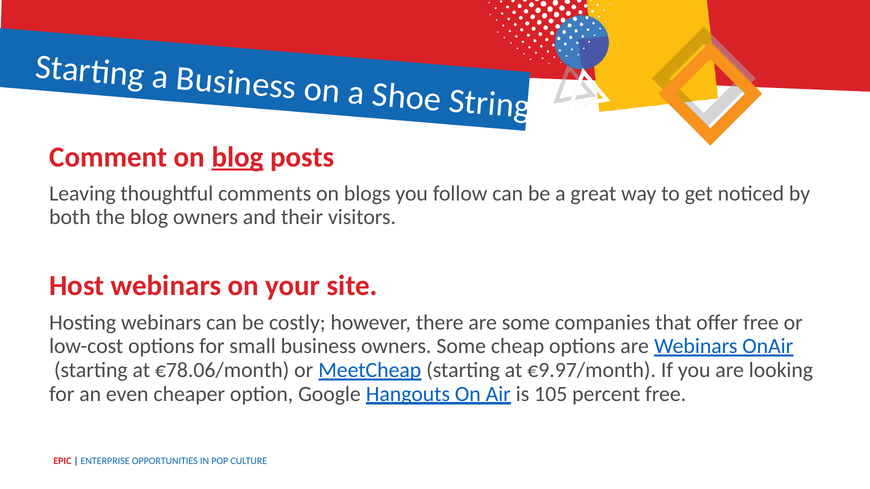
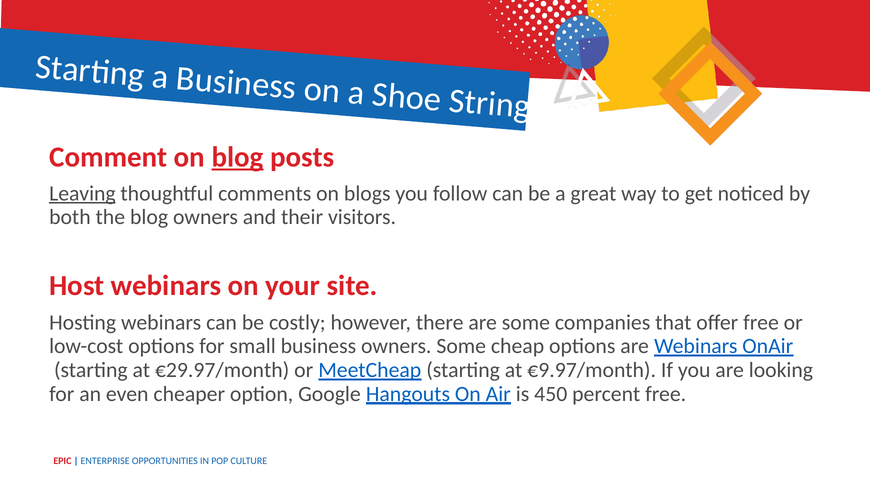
Leaving underline: none -> present
€78.06/month: €78.06/month -> €29.97/month
105: 105 -> 450
